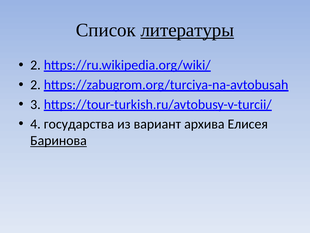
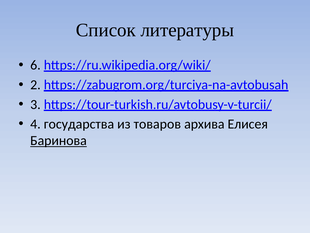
литературы underline: present -> none
2 at (35, 65): 2 -> 6
вариант: вариант -> товаров
